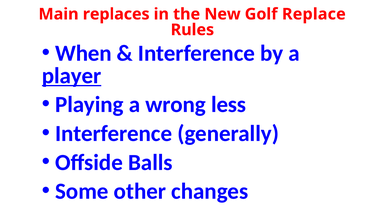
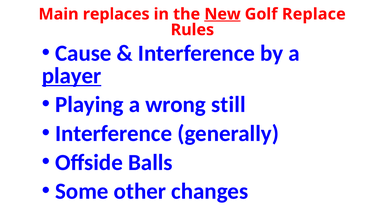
New underline: none -> present
When: When -> Cause
less: less -> still
